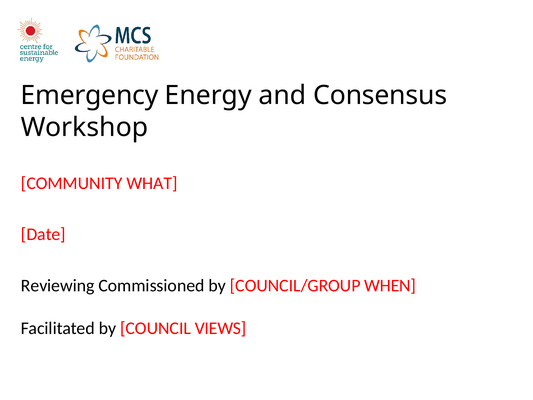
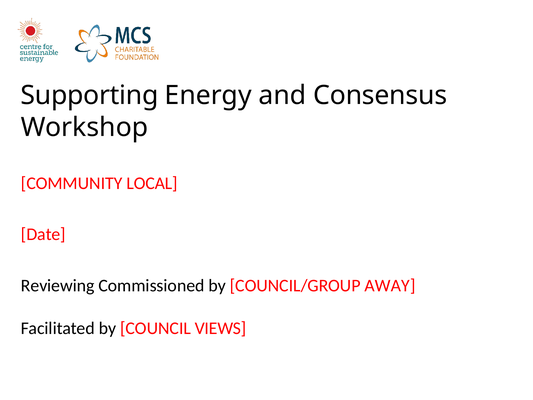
Emergency: Emergency -> Supporting
WHAT: WHAT -> LOCAL
WHEN: WHEN -> AWAY
